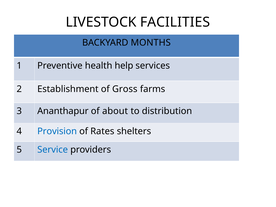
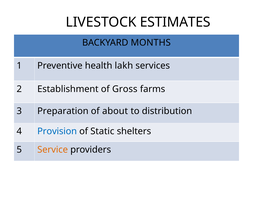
FACILITIES: FACILITIES -> ESTIMATES
help: help -> lakh
Ananthapur: Ananthapur -> Preparation
Rates: Rates -> Static
Service colour: blue -> orange
